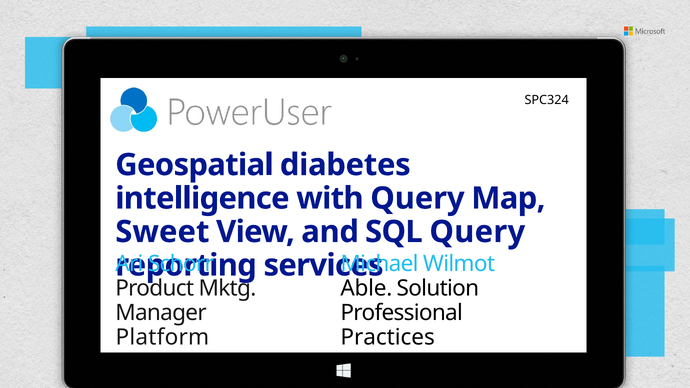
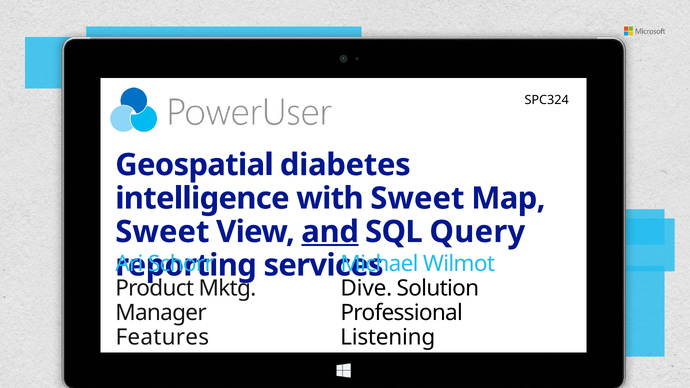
with Query: Query -> Sweet
and underline: none -> present
Able: Able -> Dive
Platform: Platform -> Features
Practices: Practices -> Listening
